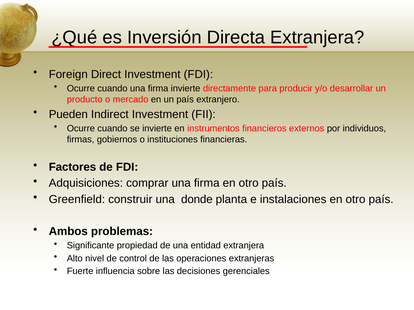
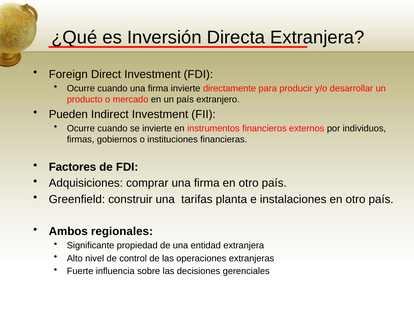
donde: donde -> tarifas
problemas: problemas -> regionales
